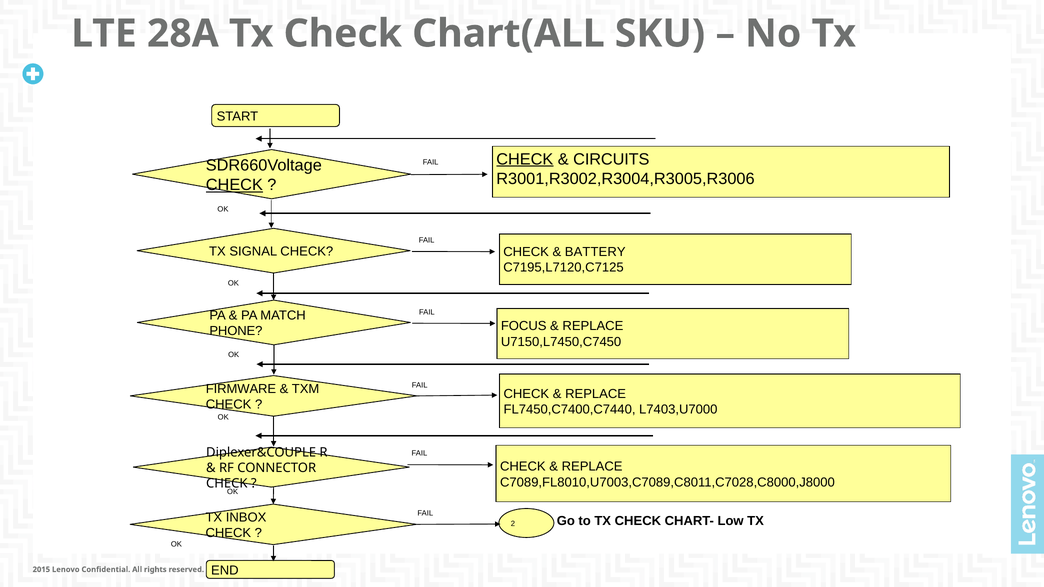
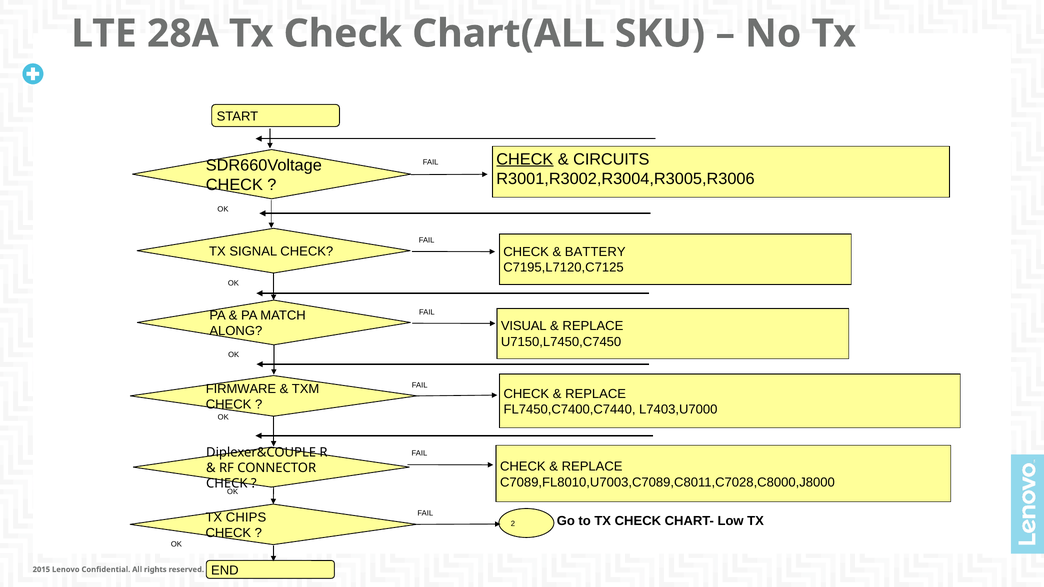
CHECK at (234, 185) underline: present -> none
FOCUS: FOCUS -> VISUAL
PHONE: PHONE -> ALONG
INBOX: INBOX -> CHIPS
